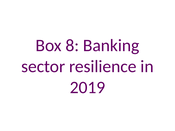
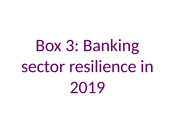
8: 8 -> 3
